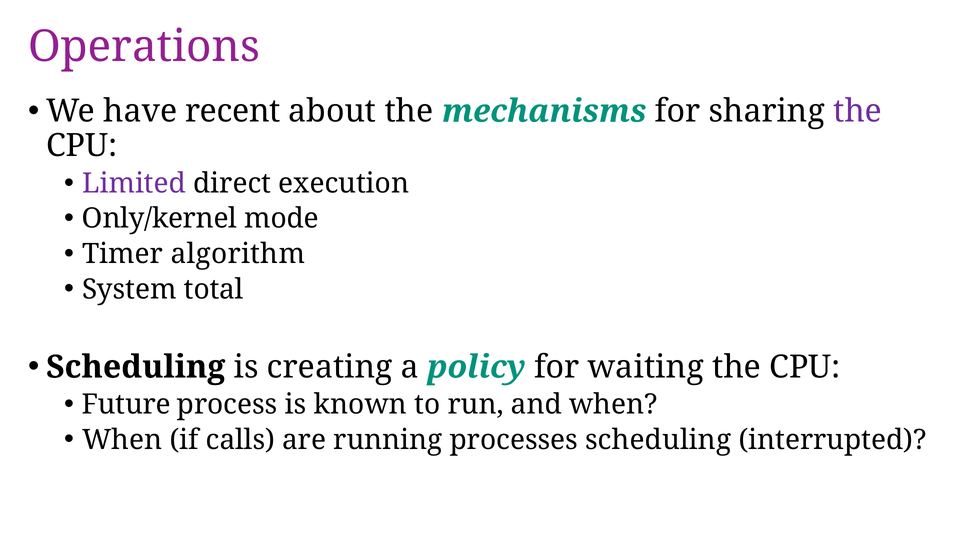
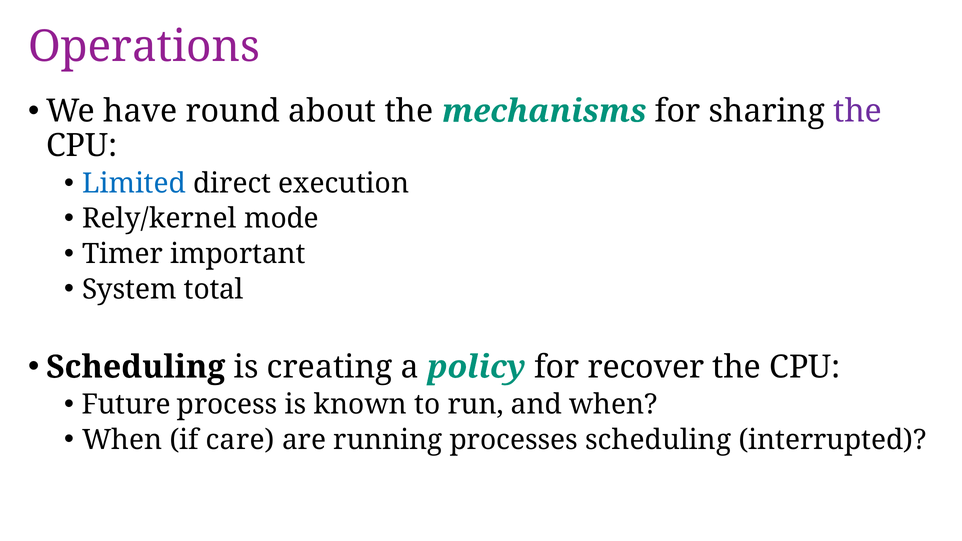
recent: recent -> round
Limited colour: purple -> blue
Only/kernel: Only/kernel -> Rely/kernel
algorithm: algorithm -> important
waiting: waiting -> recover
calls: calls -> care
